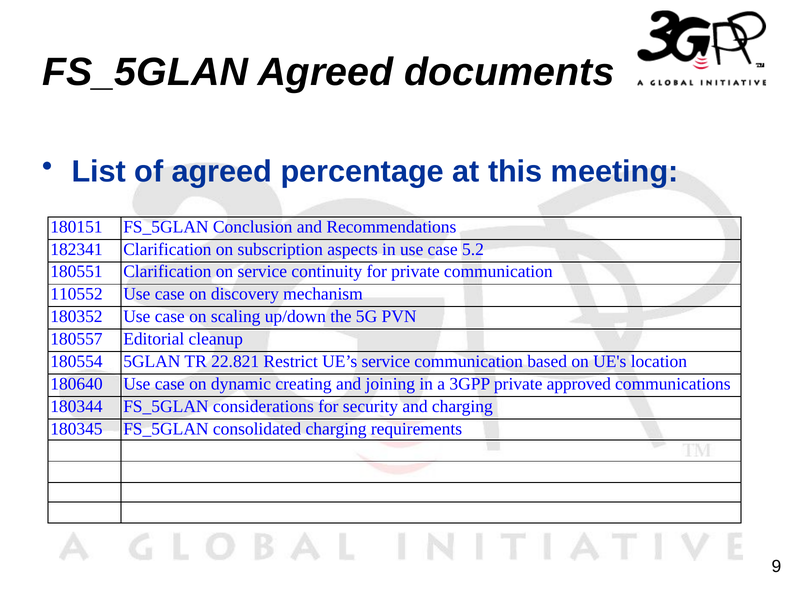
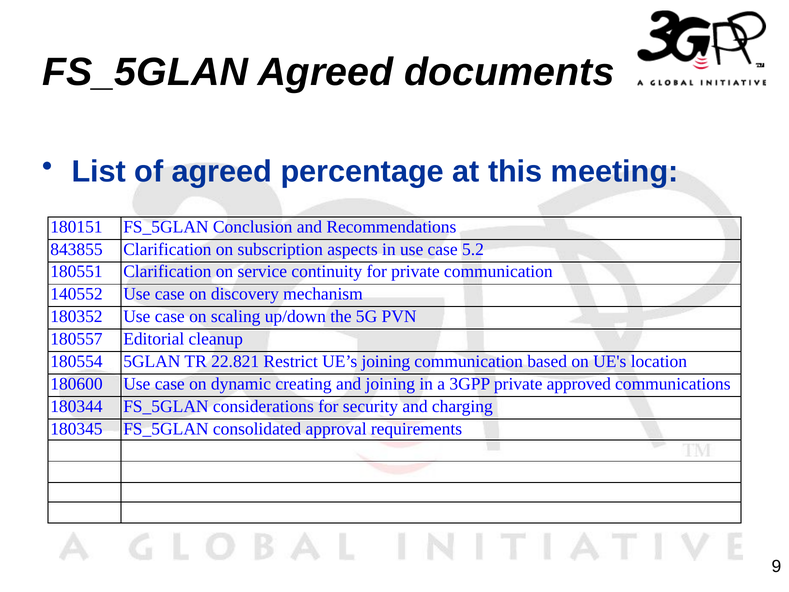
182341: 182341 -> 843855
110552: 110552 -> 140552
UE’s service: service -> joining
180640: 180640 -> 180600
consolidated charging: charging -> approval
